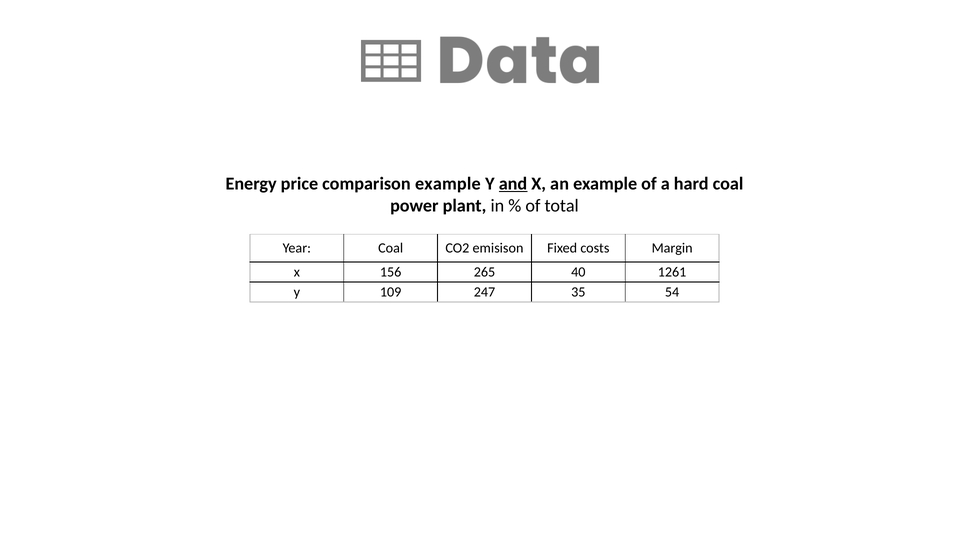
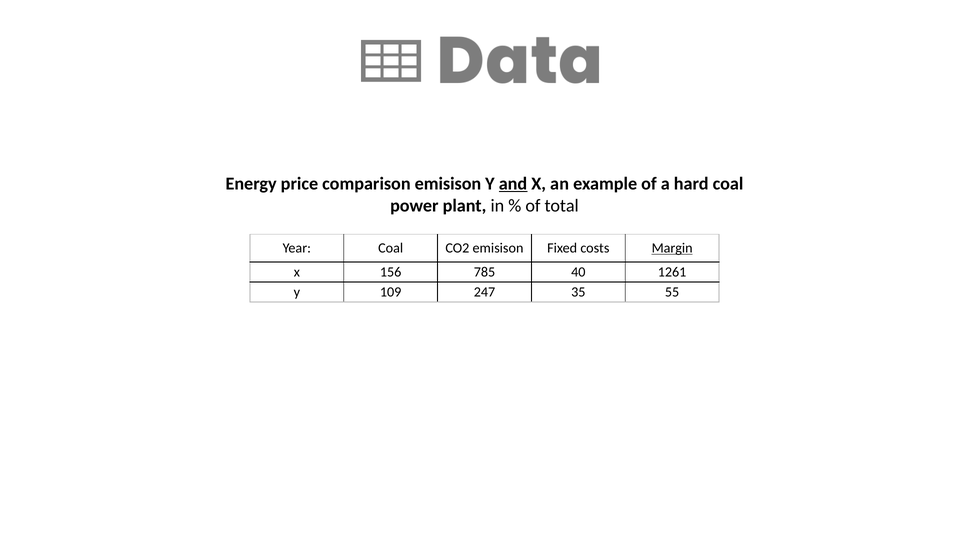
comparison example: example -> emisison
Margin underline: none -> present
265: 265 -> 785
54: 54 -> 55
